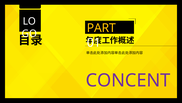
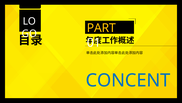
CONCENT colour: purple -> blue
